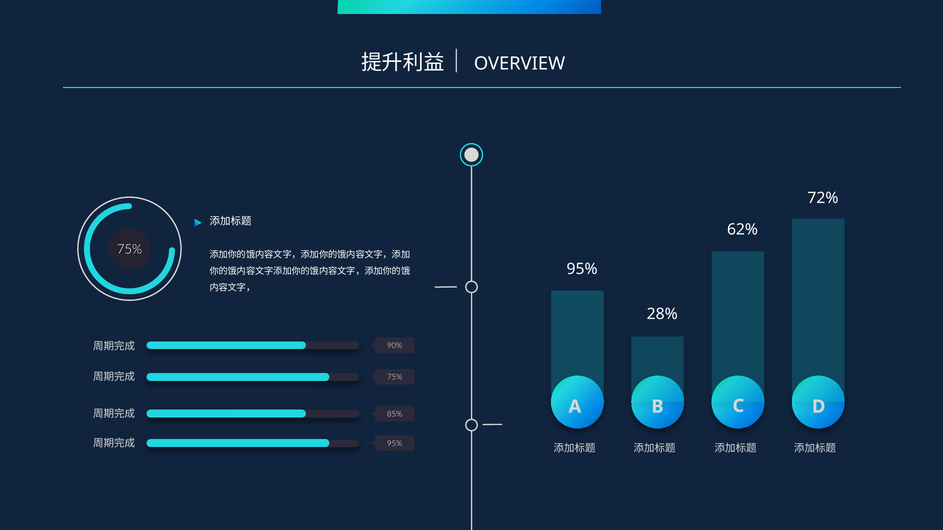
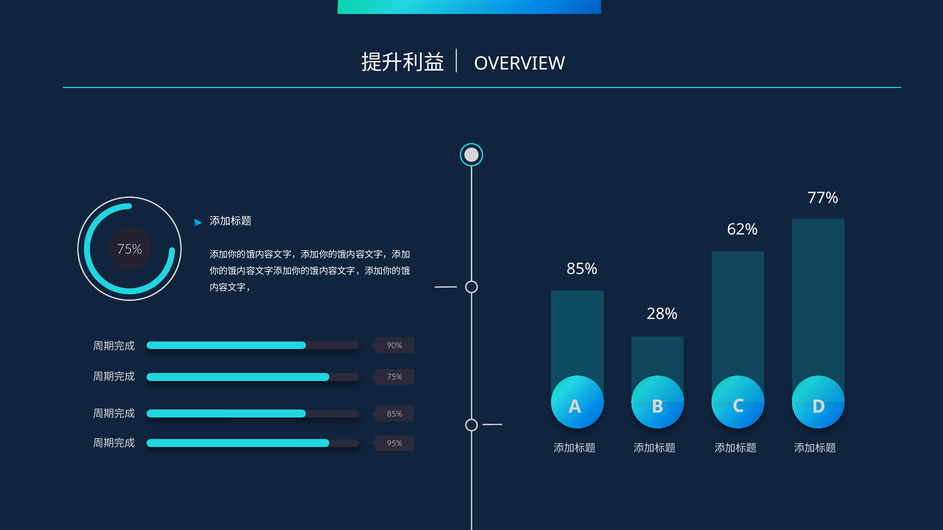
72%: 72% -> 77%
95% at (582, 269): 95% -> 85%
